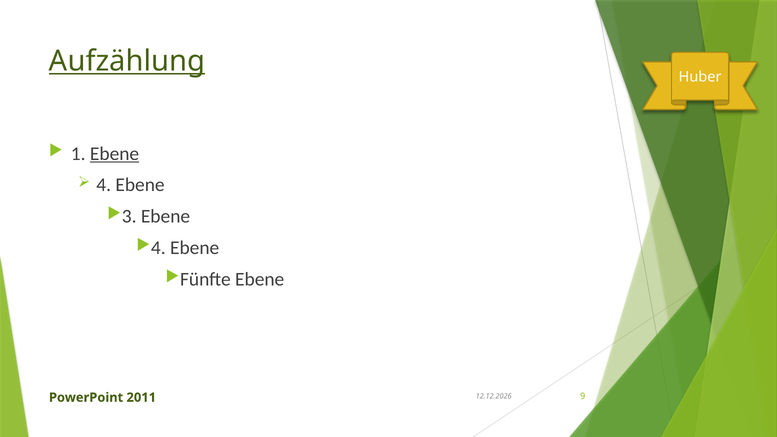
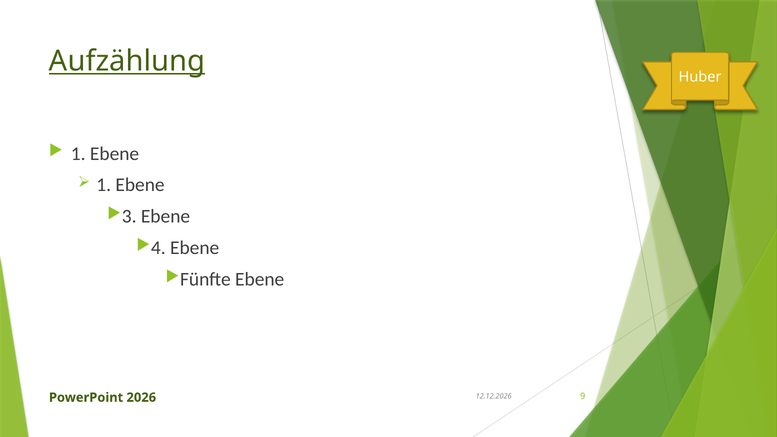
Ebene at (115, 154) underline: present -> none
4 at (104, 185): 4 -> 1
2011: 2011 -> 2026
